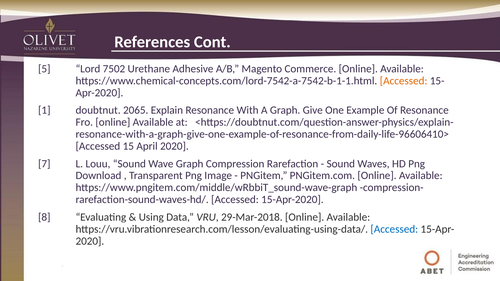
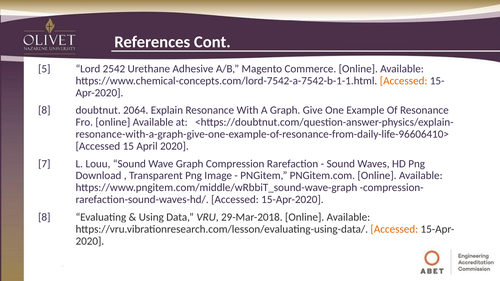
7502: 7502 -> 2542
1 at (44, 110): 1 -> 8
2065: 2065 -> 2064
Accessed at (394, 229) colour: blue -> orange
